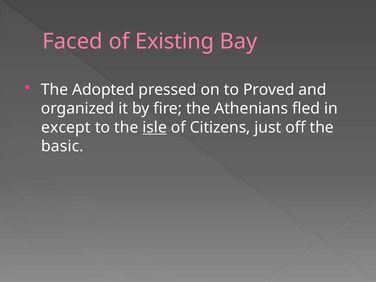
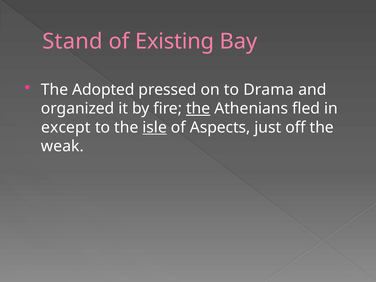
Faced: Faced -> Stand
Proved: Proved -> Drama
the at (198, 109) underline: none -> present
Citizens: Citizens -> Aspects
basic: basic -> weak
